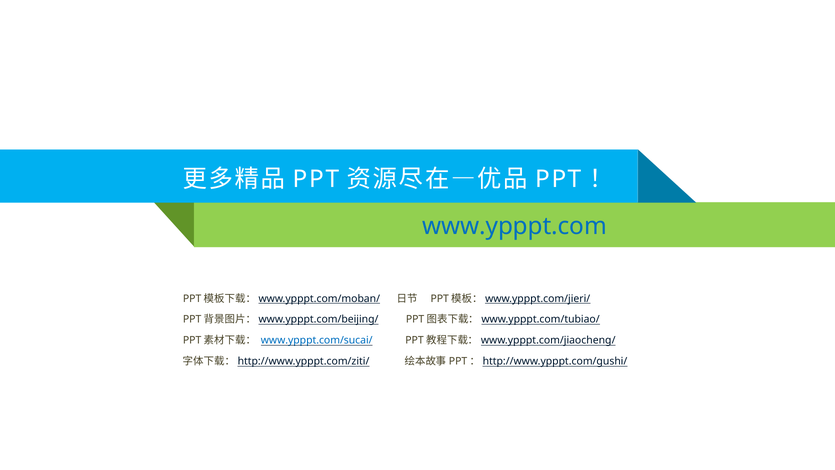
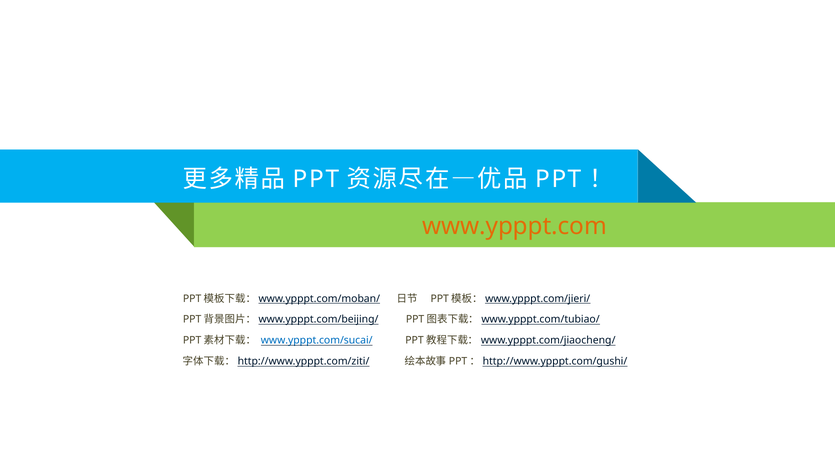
www.ypppt.com colour: blue -> orange
